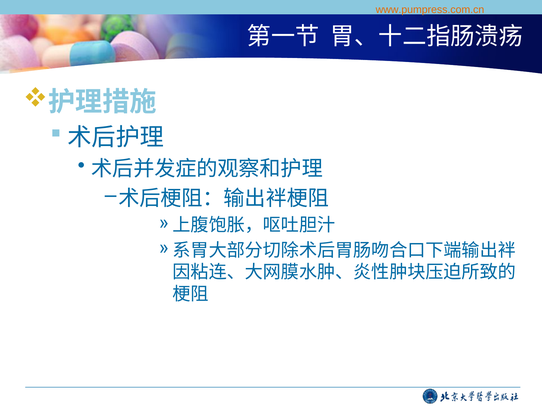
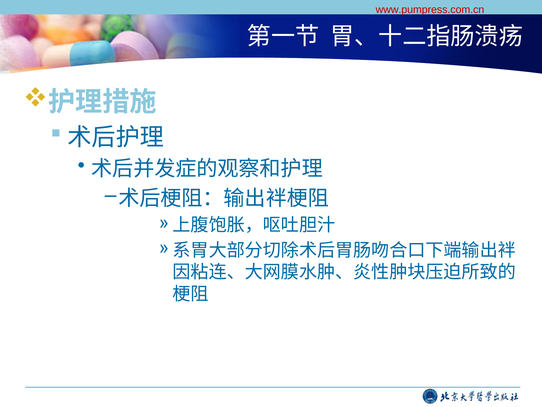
www.pumpress.com.cn colour: orange -> red
